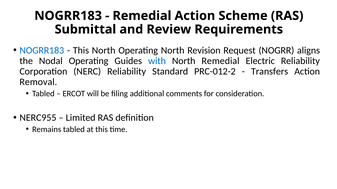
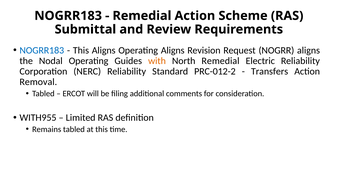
This North: North -> Aligns
Operating North: North -> Aligns
with colour: blue -> orange
NERC955: NERC955 -> WITH955
